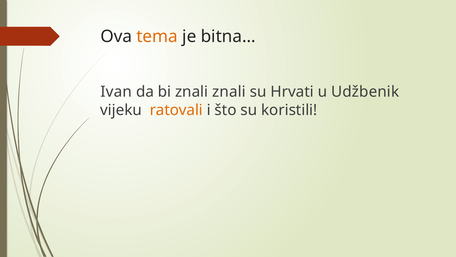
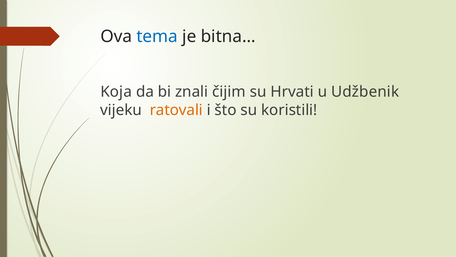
tema colour: orange -> blue
Ivan: Ivan -> Koja
znali znali: znali -> čijim
